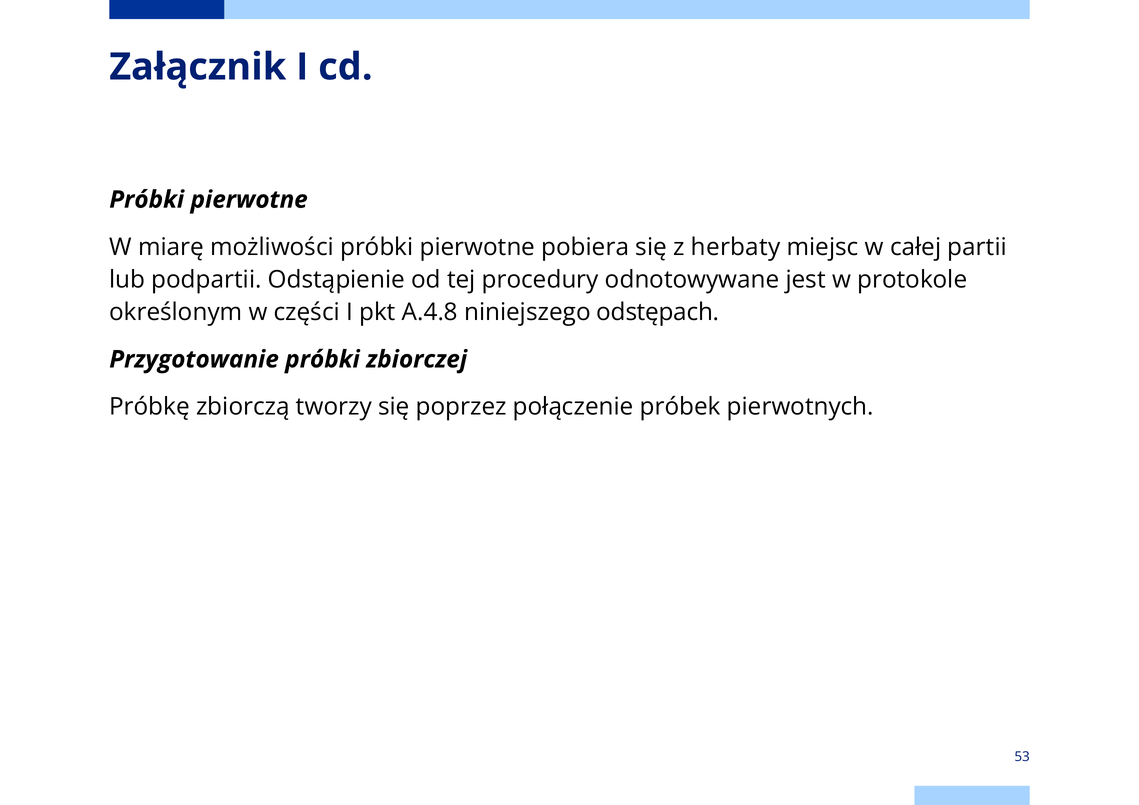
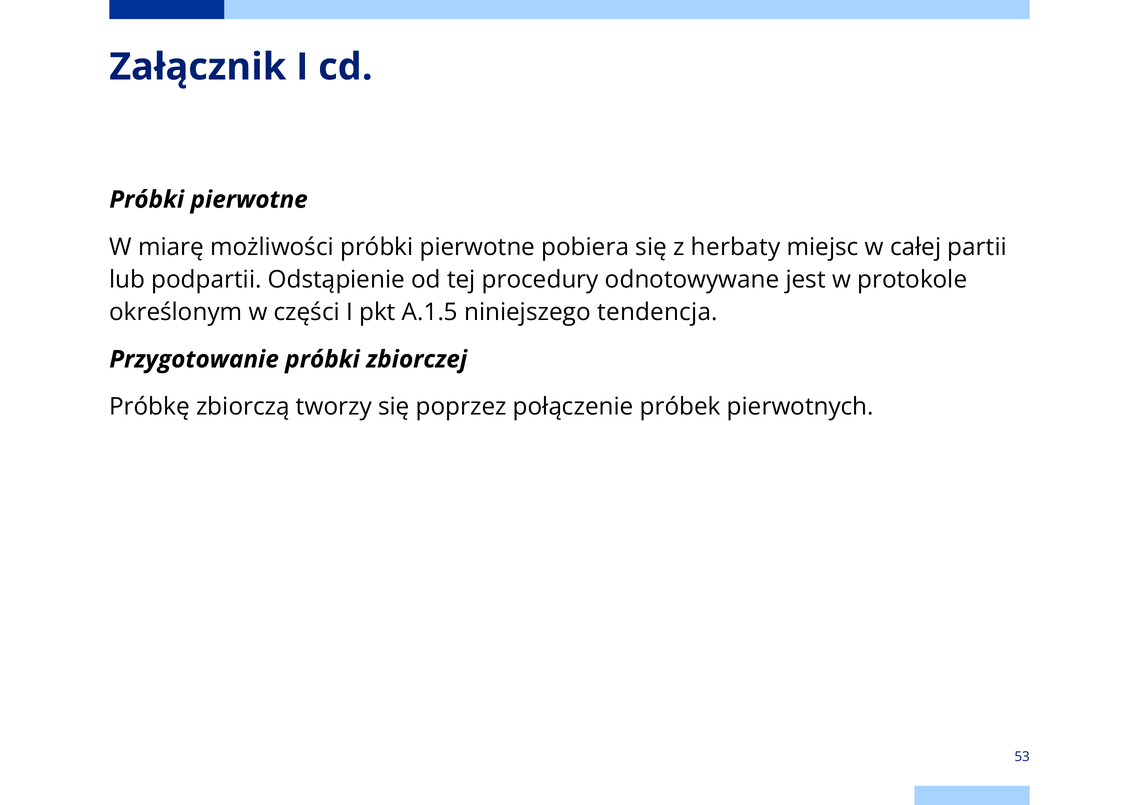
A.4.8: A.4.8 -> A.1.5
odstępach: odstępach -> tendencja
